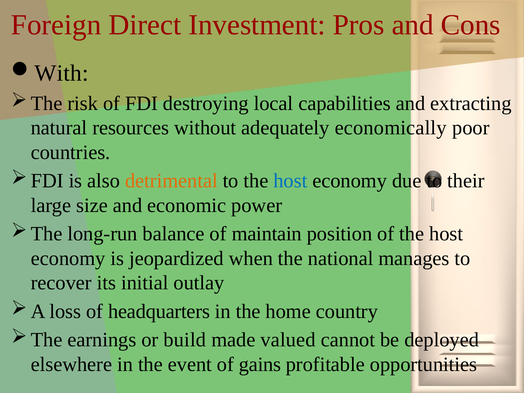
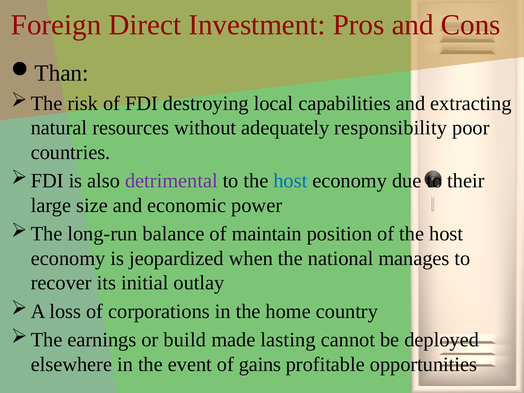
With: With -> Than
economically: economically -> responsibility
detrimental colour: orange -> purple
headquarters: headquarters -> corporations
valued: valued -> lasting
